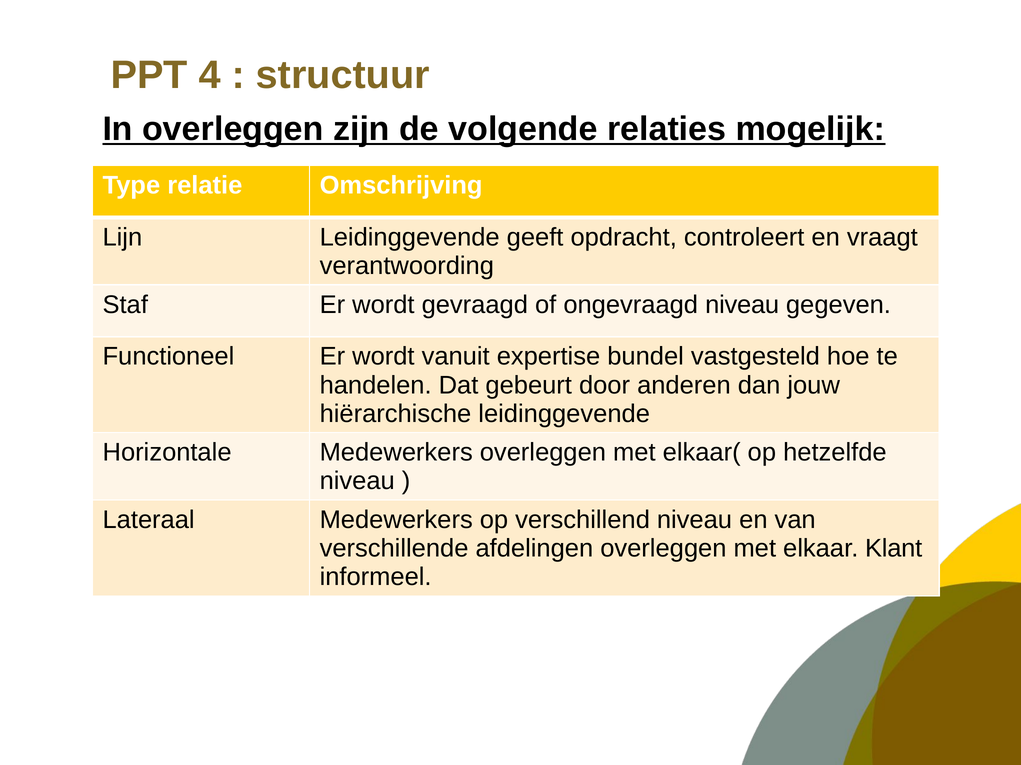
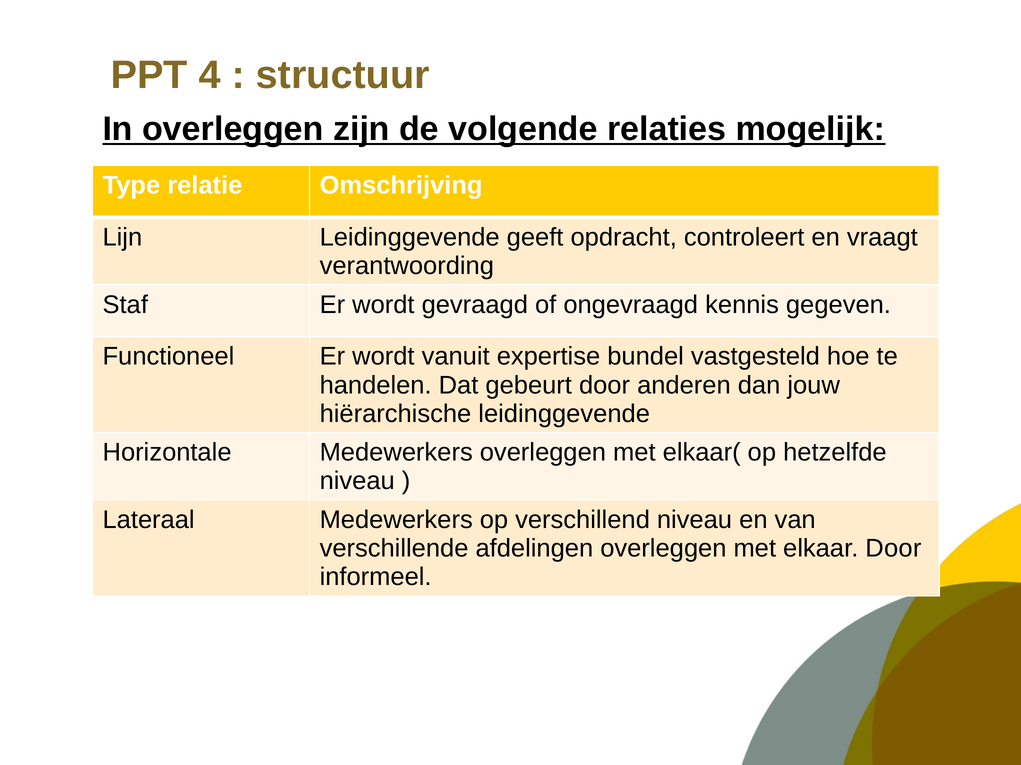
ongevraagd niveau: niveau -> kennis
elkaar Klant: Klant -> Door
